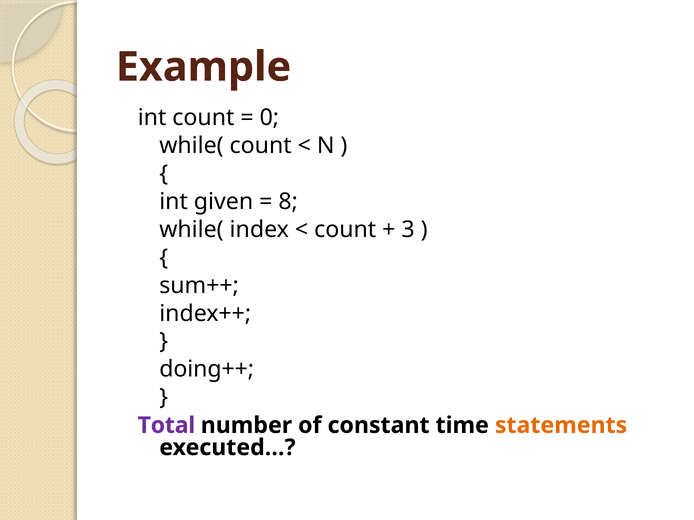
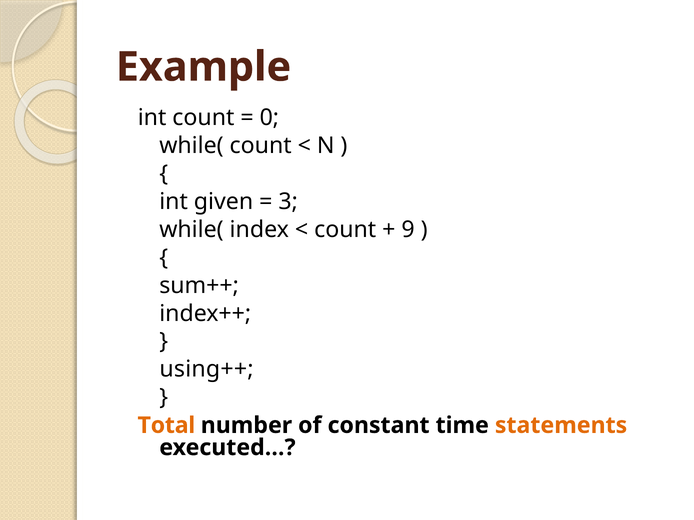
8: 8 -> 3
3: 3 -> 9
doing++: doing++ -> using++
Total colour: purple -> orange
